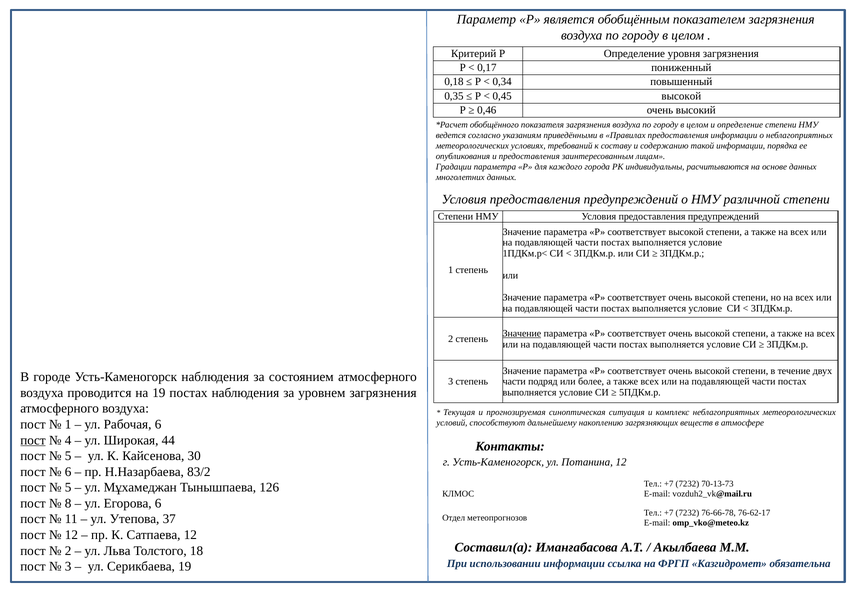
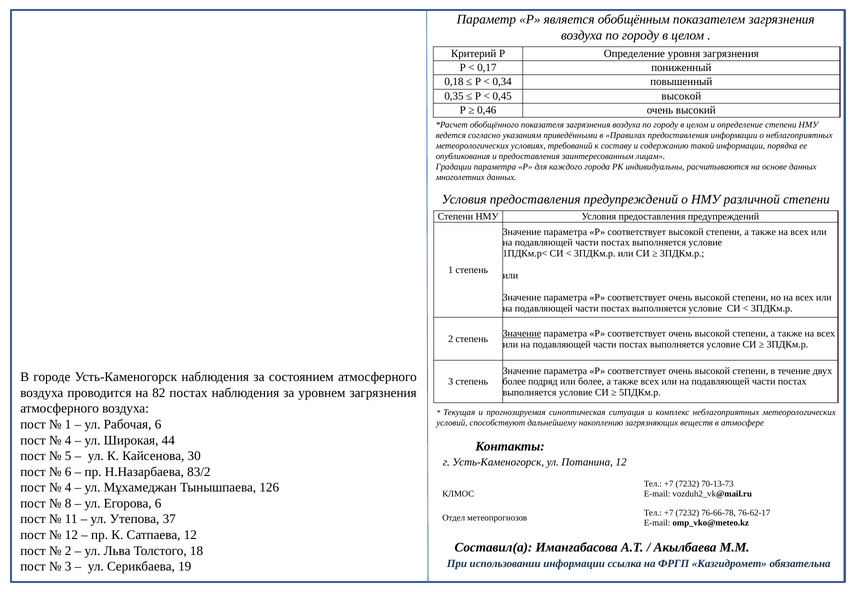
части at (514, 382): части -> более
на 19: 19 -> 82
пост at (33, 441) underline: present -> none
5 at (68, 488): 5 -> 4
